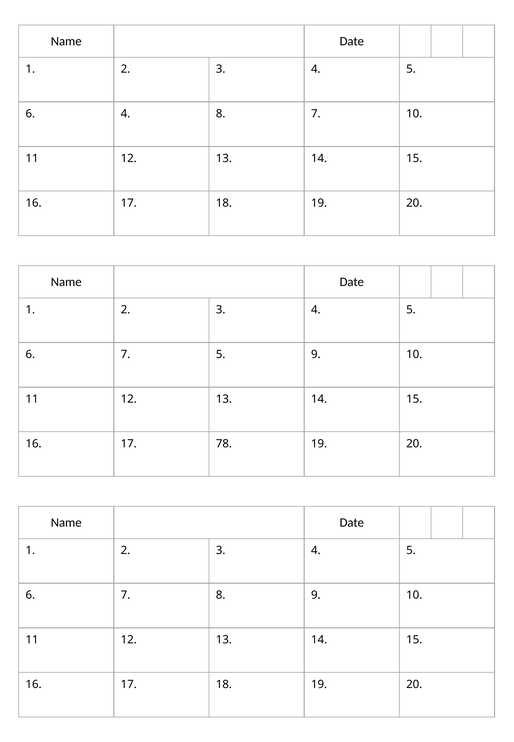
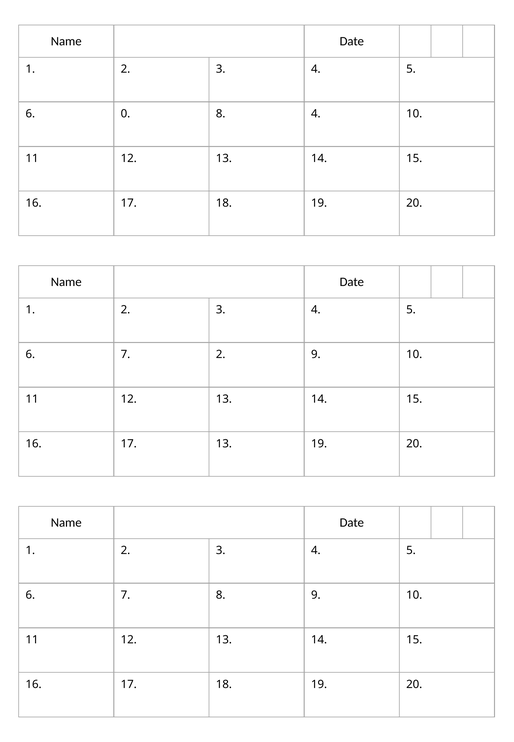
6 4: 4 -> 0
8 7: 7 -> 4
7 5: 5 -> 2
17 78: 78 -> 13
